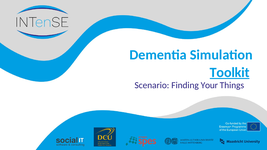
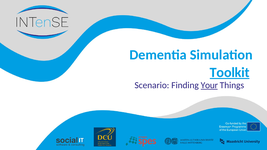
Your underline: none -> present
